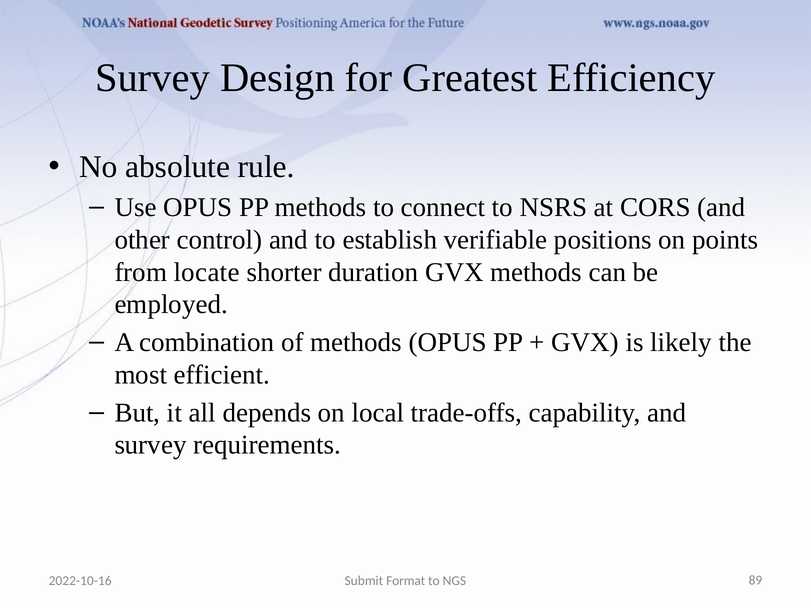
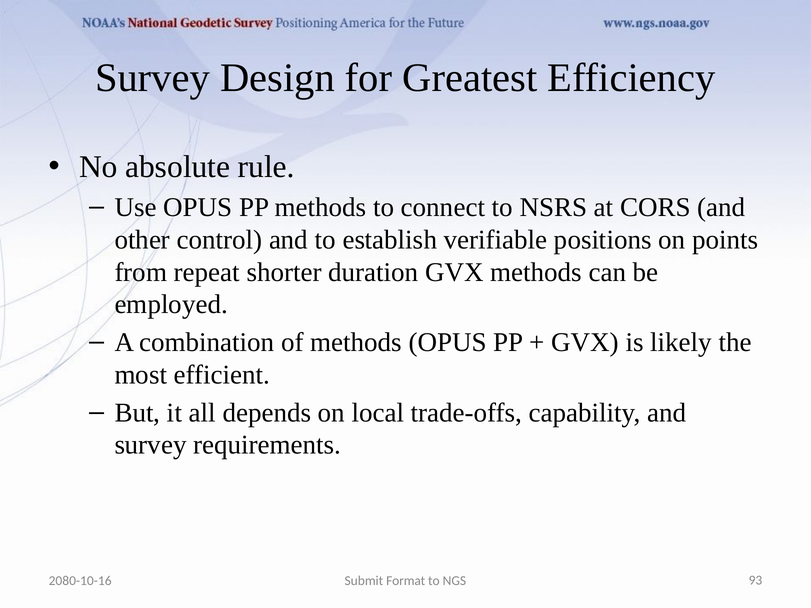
locate: locate -> repeat
2022-10-16: 2022-10-16 -> 2080-10-16
89: 89 -> 93
